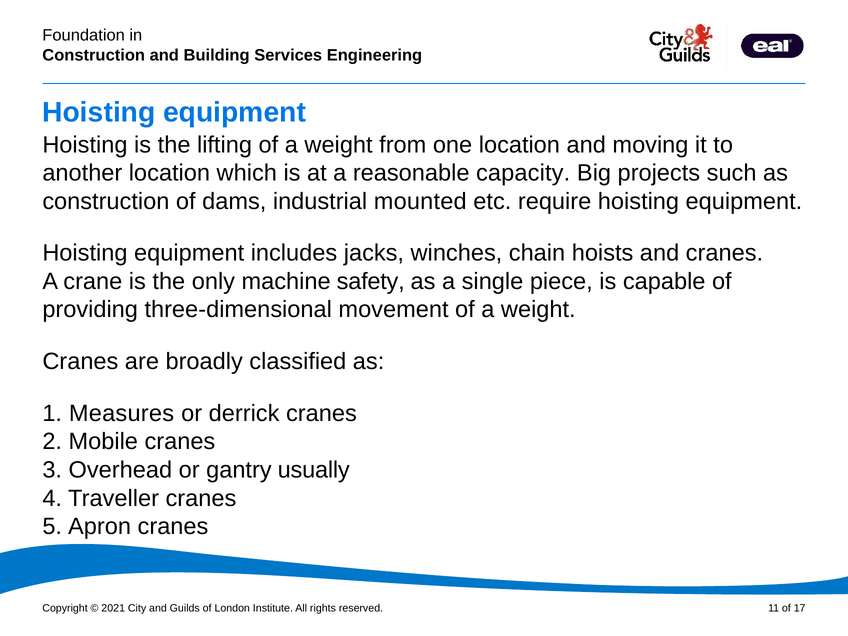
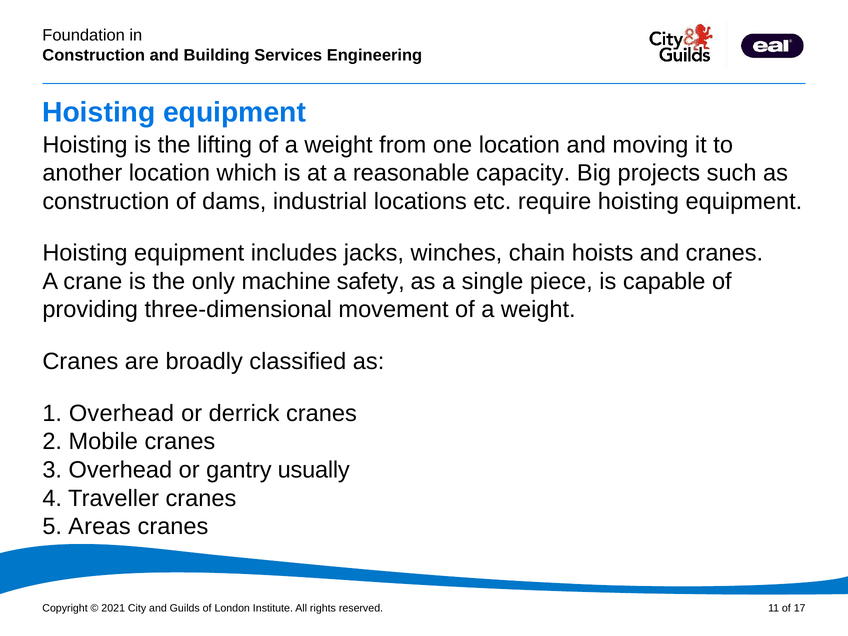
mounted: mounted -> locations
1 Measures: Measures -> Overhead
Apron: Apron -> Areas
